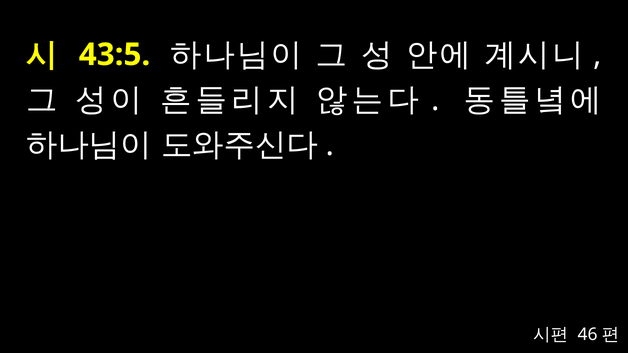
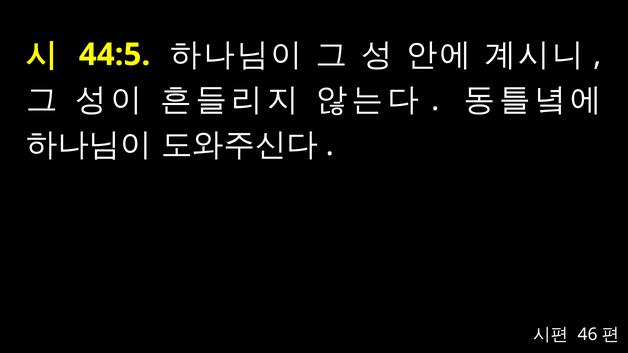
43:5: 43:5 -> 44:5
